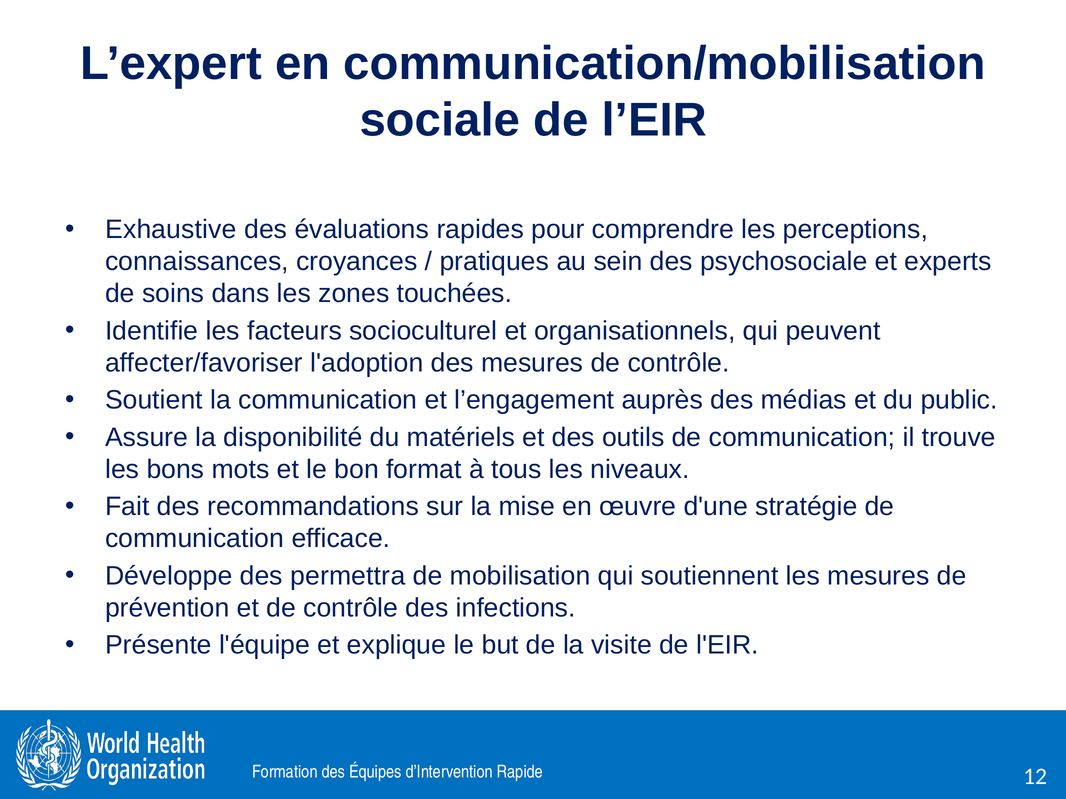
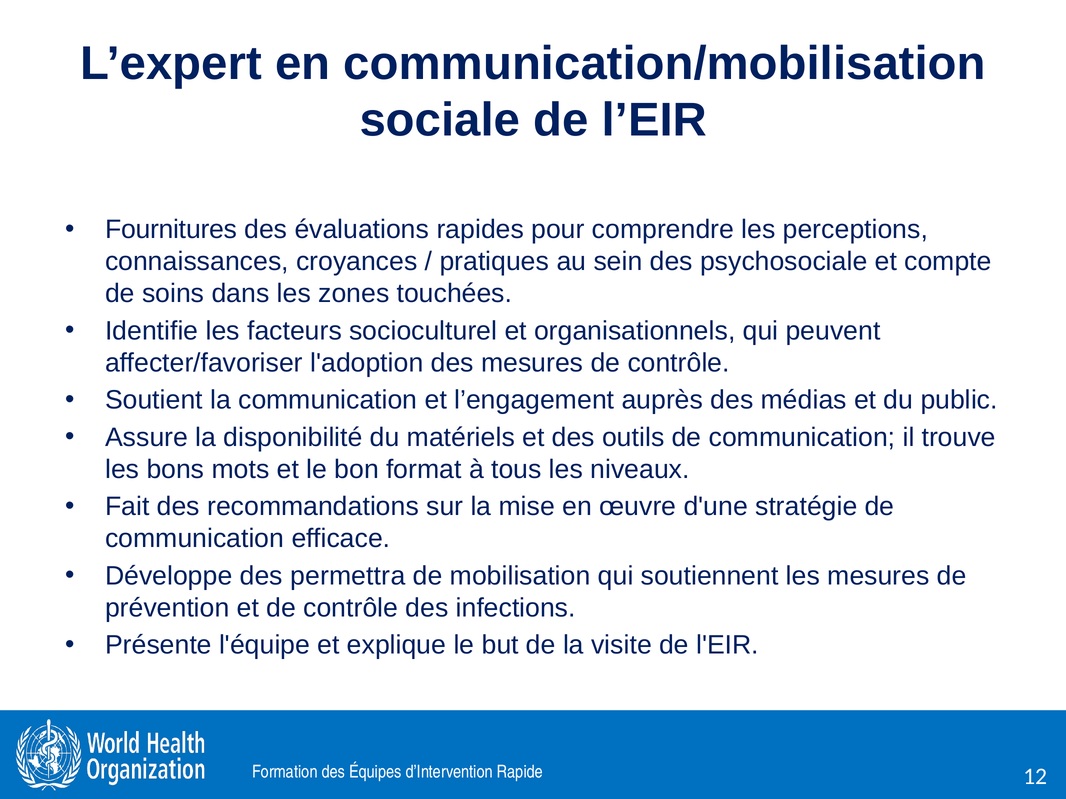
Exhaustive: Exhaustive -> Fournitures
experts: experts -> compte
